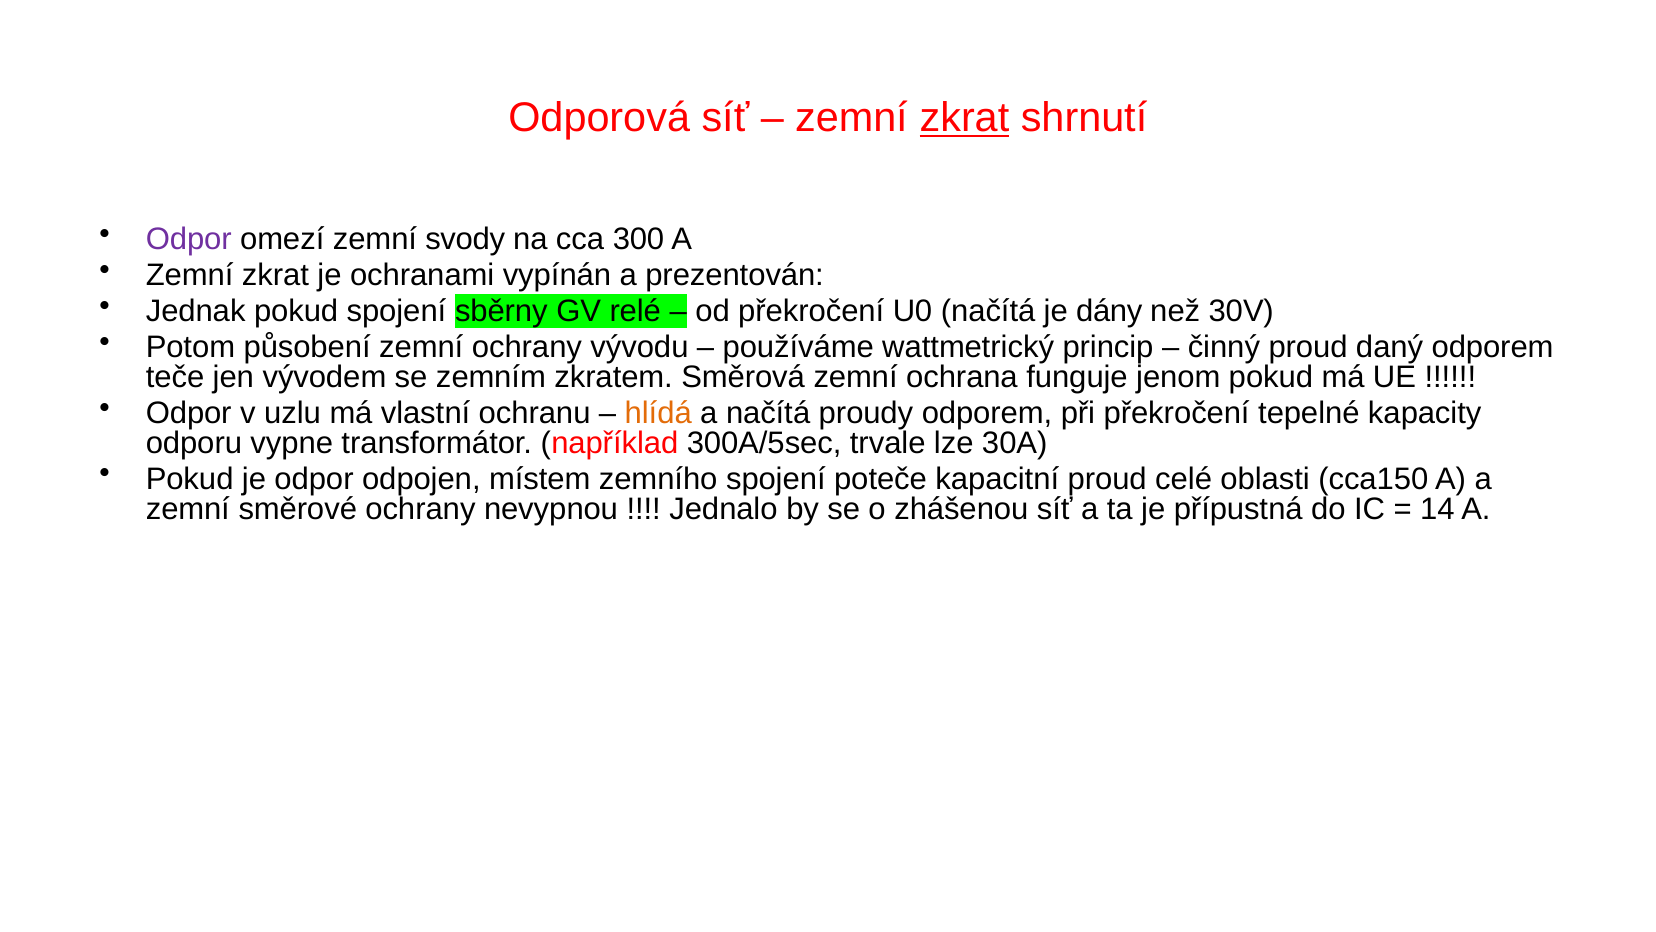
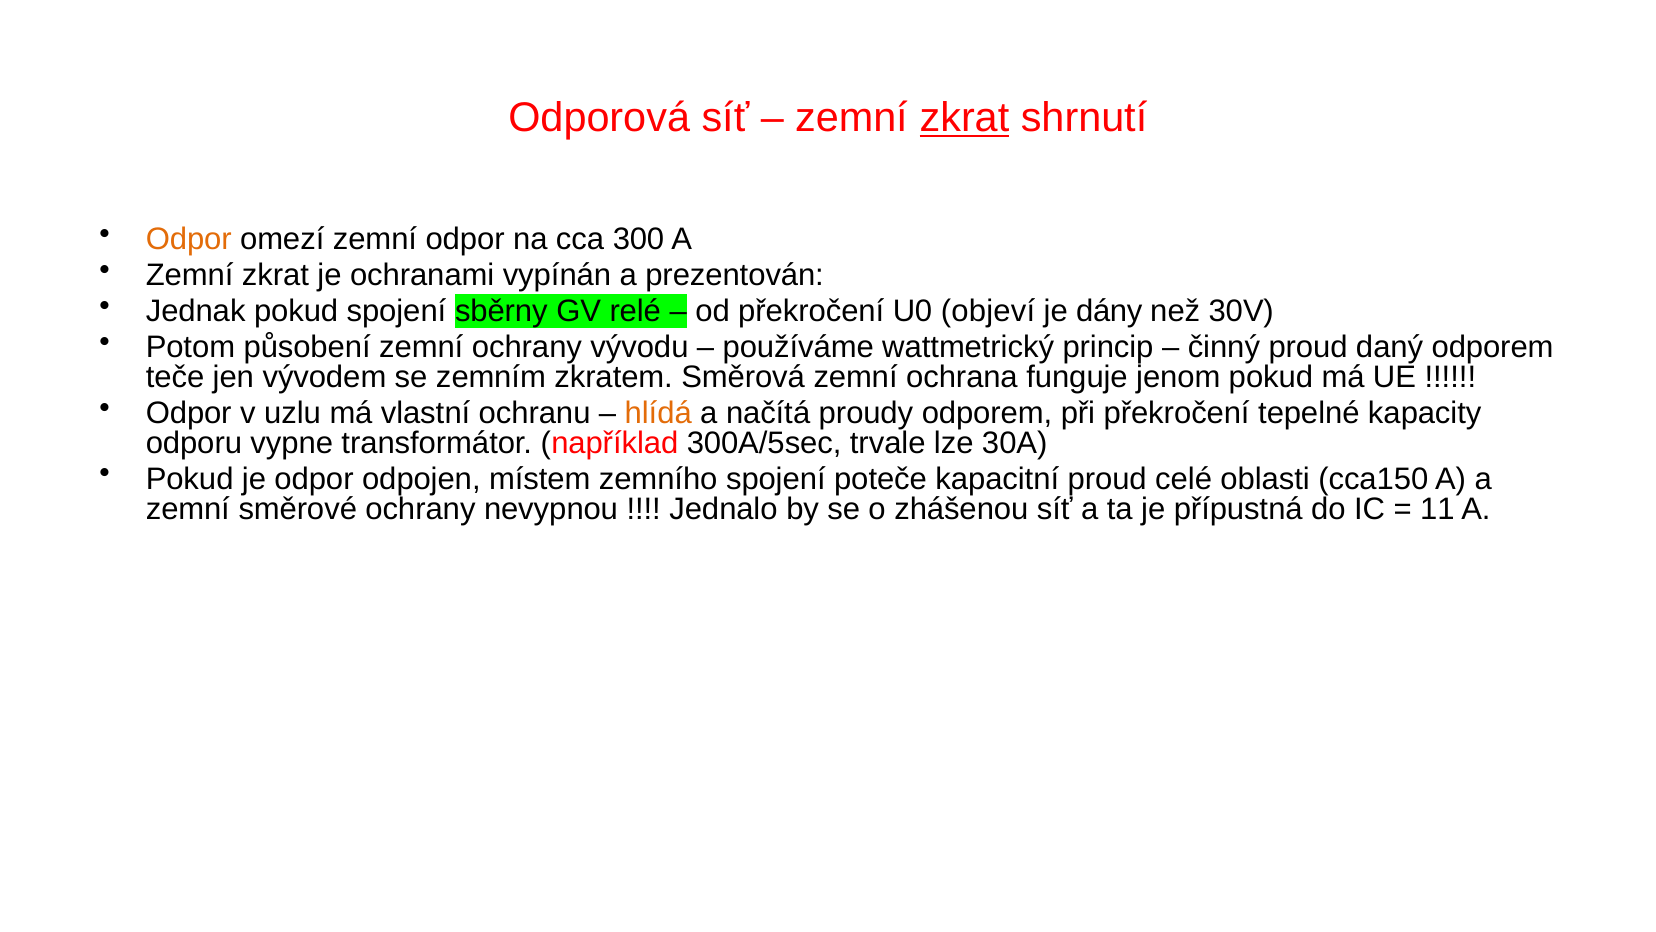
Odpor at (189, 239) colour: purple -> orange
zemní svody: svody -> odpor
U0 načítá: načítá -> objeví
14: 14 -> 11
